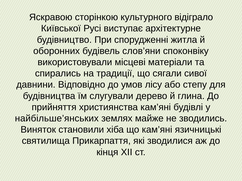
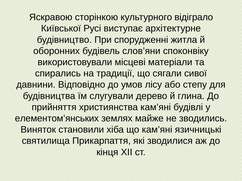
найбільше’янських: найбільше’янських -> елементом’янських
